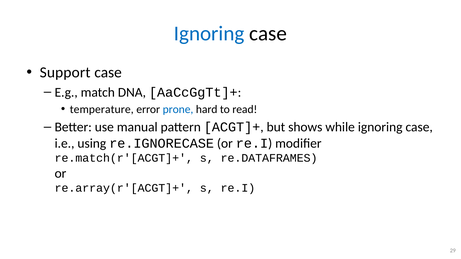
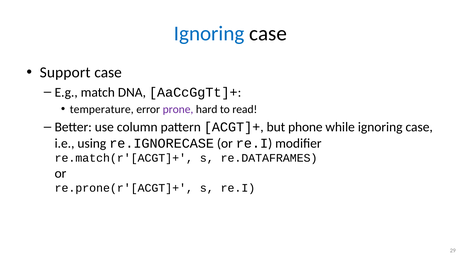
prone colour: blue -> purple
manual: manual -> column
shows: shows -> phone
re.array(r'[ACGT]+: re.array(r'[ACGT]+ -> re.prone(r'[ACGT]+
